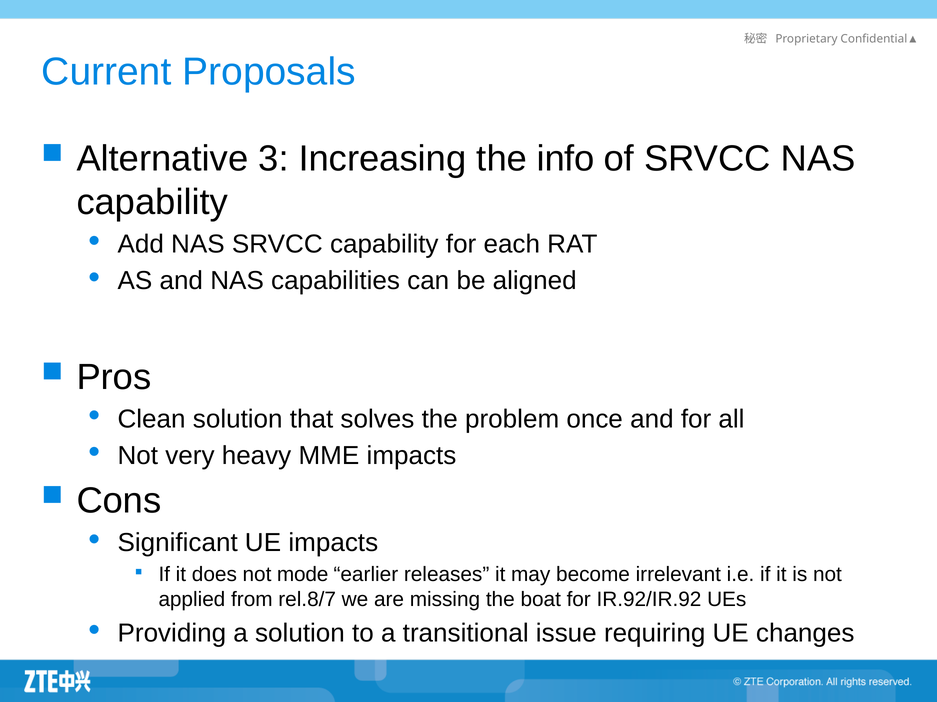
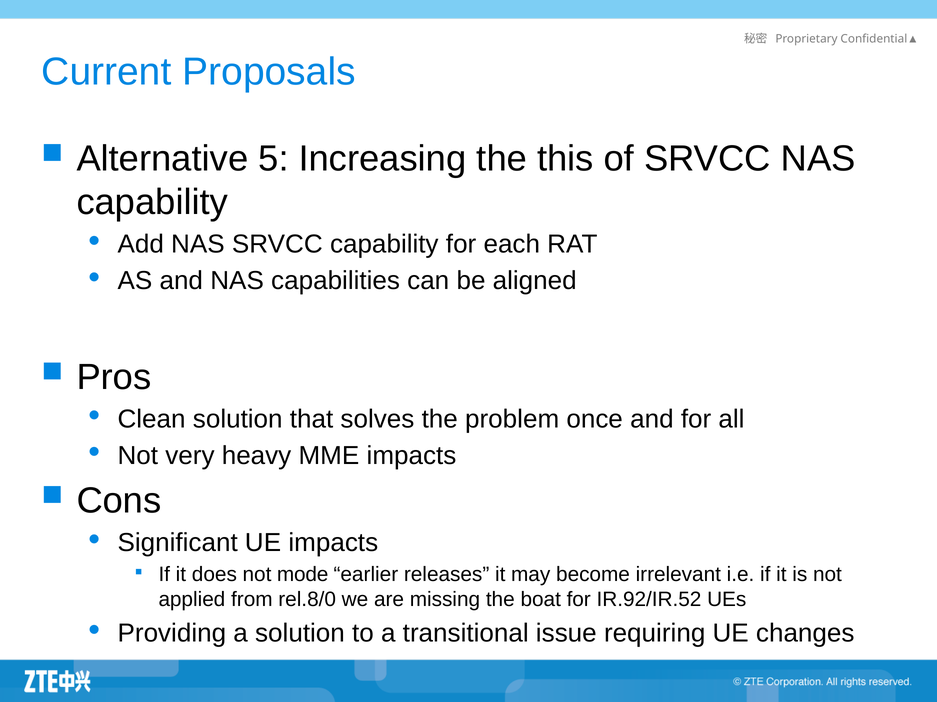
3: 3 -> 5
info: info -> this
rel.8/7: rel.8/7 -> rel.8/0
IR.92/IR.92: IR.92/IR.92 -> IR.92/IR.52
